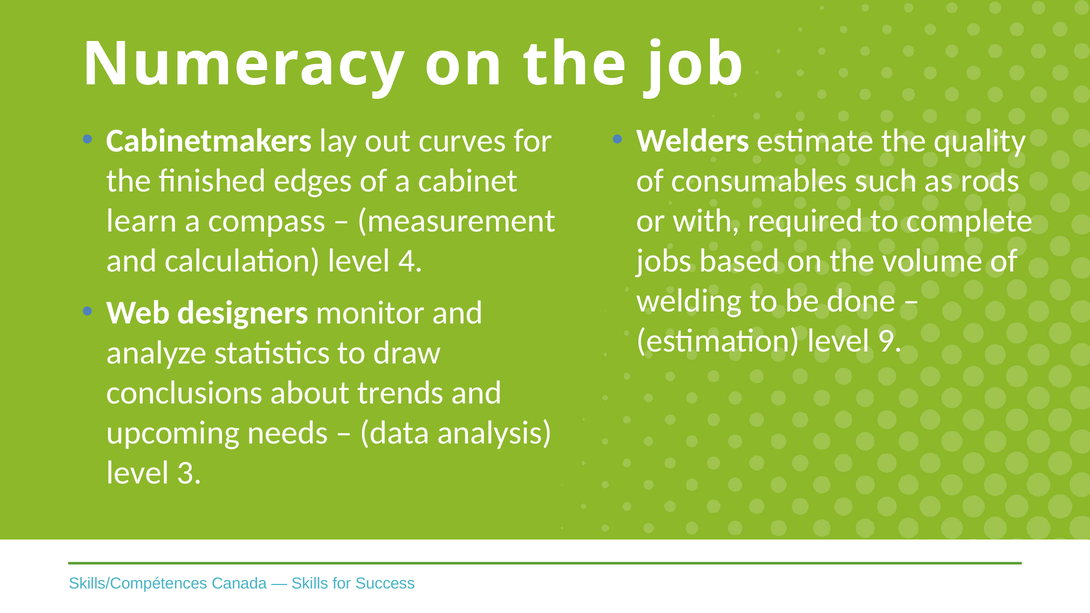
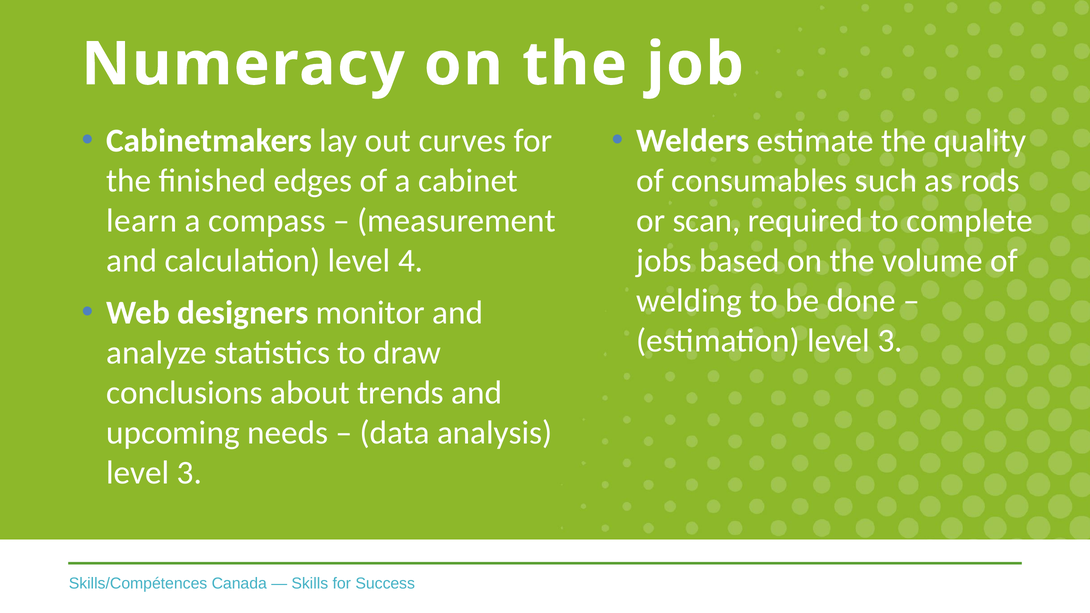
with: with -> scan
estimation level 9: 9 -> 3
